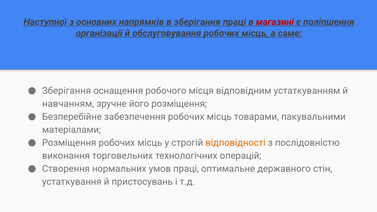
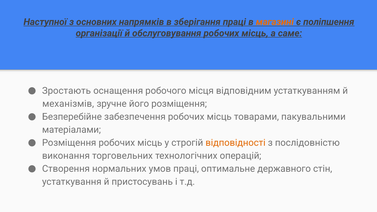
магазині colour: red -> orange
Зберігання at (67, 91): Зберігання -> Зростають
навчанням: навчанням -> механізмів
